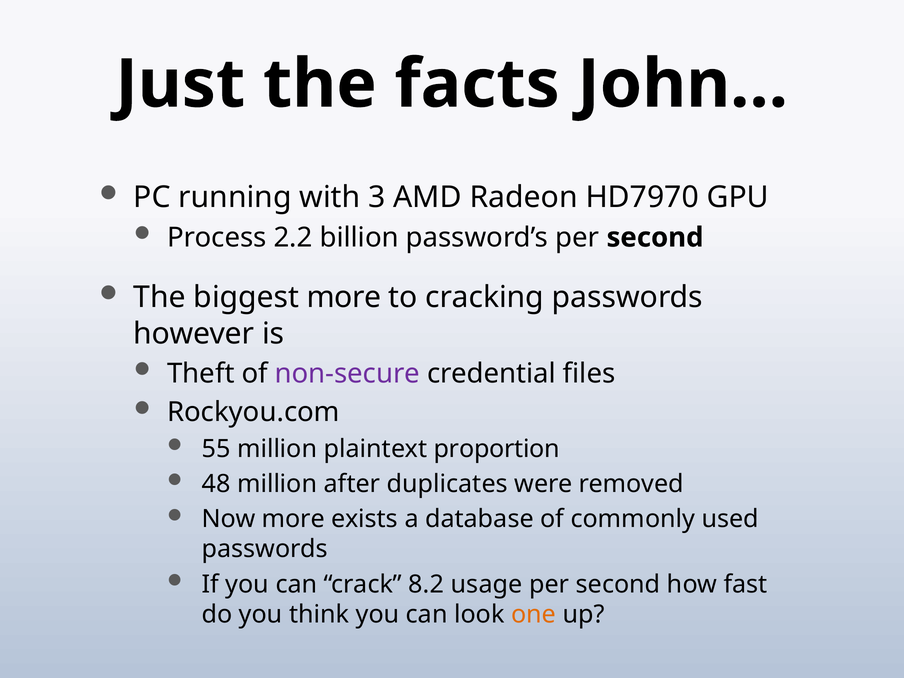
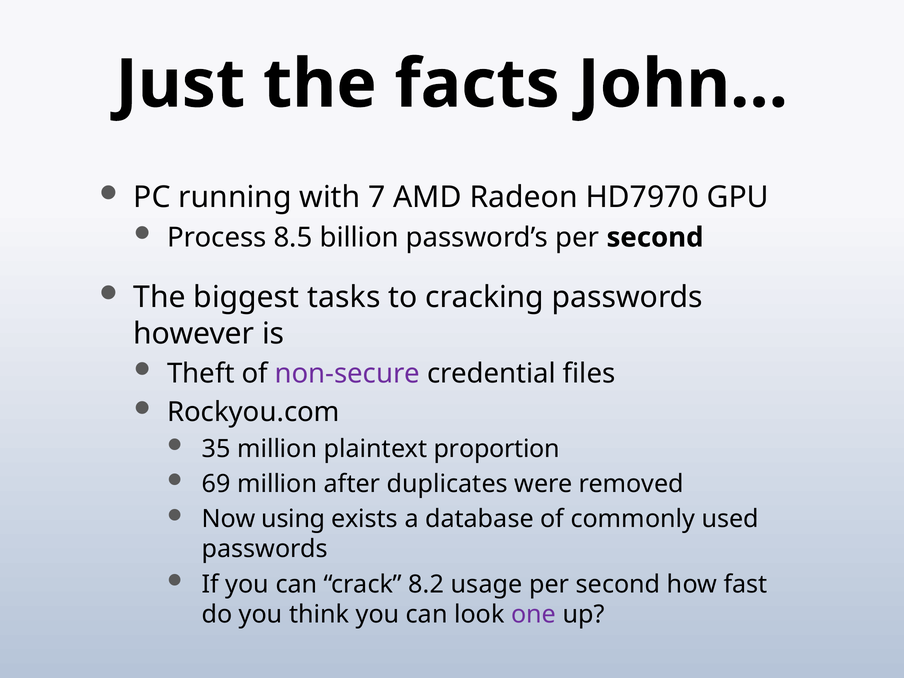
3: 3 -> 7
2.2: 2.2 -> 8.5
biggest more: more -> tasks
55: 55 -> 35
48: 48 -> 69
Now more: more -> using
one colour: orange -> purple
